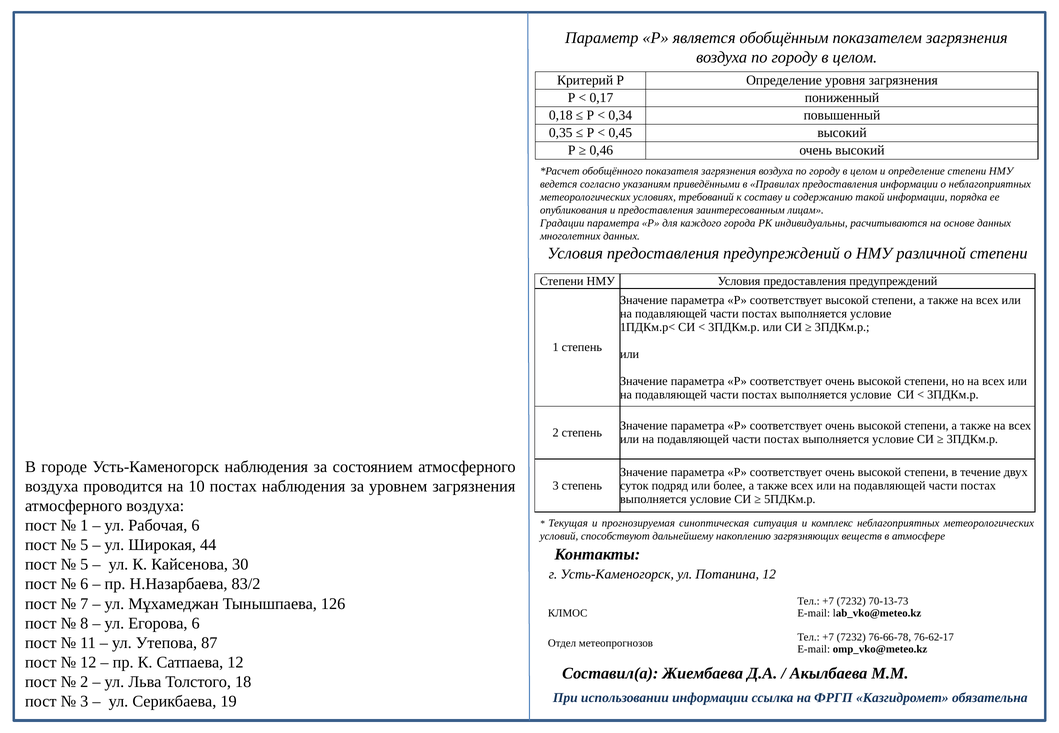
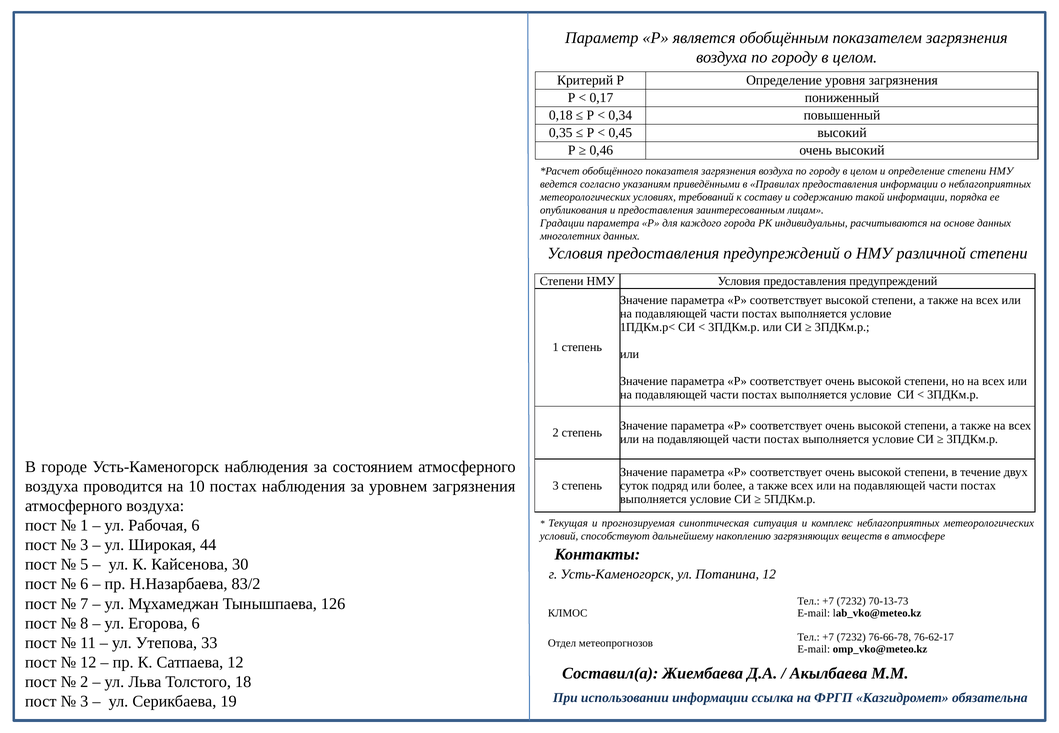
5 at (84, 545): 5 -> 3
87: 87 -> 33
